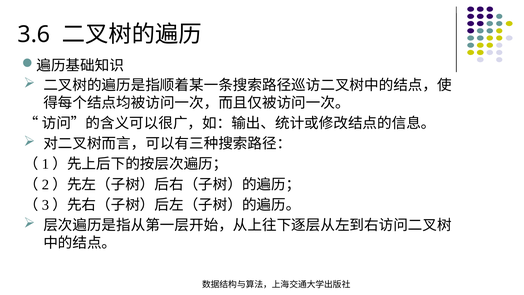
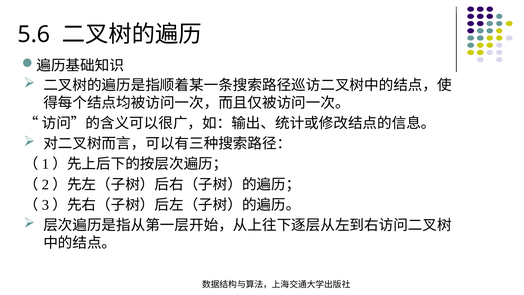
3.6: 3.6 -> 5.6
